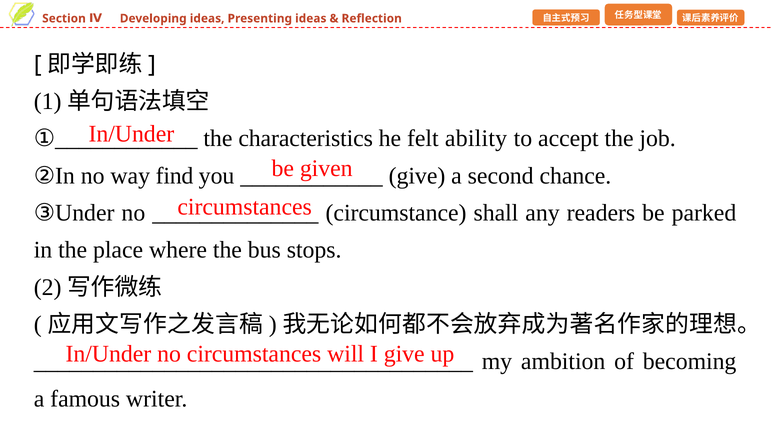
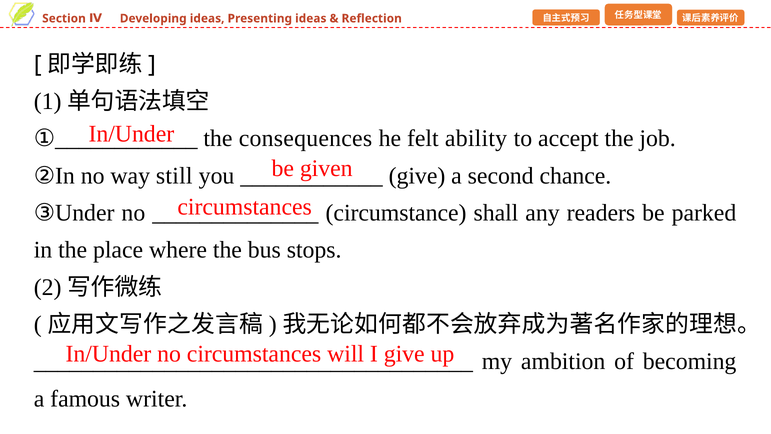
characteristics: characteristics -> consequences
find: find -> still
